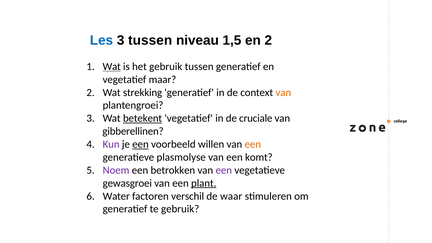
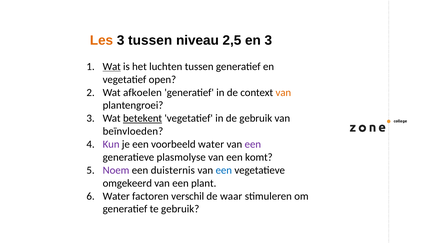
Les colour: blue -> orange
1,5: 1,5 -> 2,5
en 2: 2 -> 3
het gebruik: gebruik -> luchten
maar: maar -> open
strekking: strekking -> afkoelen
de cruciale: cruciale -> gebruik
gibberellinen: gibberellinen -> beïnvloeden
een at (140, 144) underline: present -> none
voorbeeld willen: willen -> water
een at (253, 144) colour: orange -> purple
betrokken: betrokken -> duisternis
een at (224, 170) colour: purple -> blue
gewasgroei: gewasgroei -> omgekeerd
plant underline: present -> none
